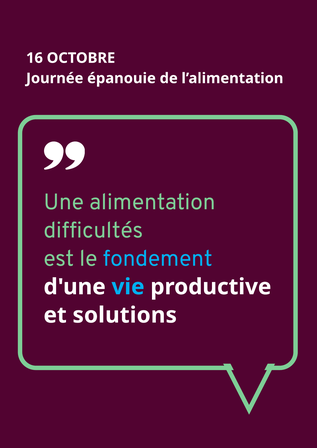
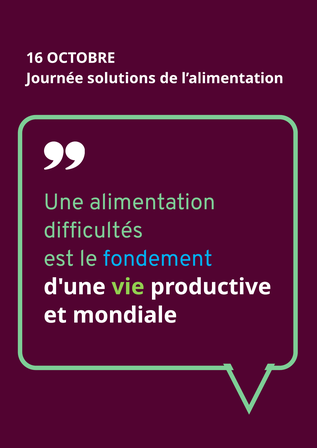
épanouie: épanouie -> solutions
vie colour: light blue -> light green
solutions: solutions -> mondiale
